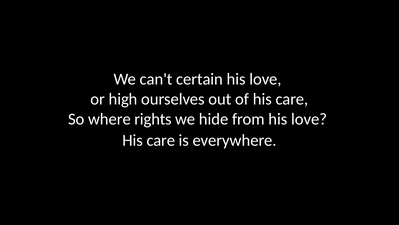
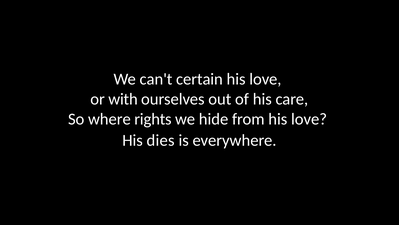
high: high -> with
care at (161, 140): care -> dies
